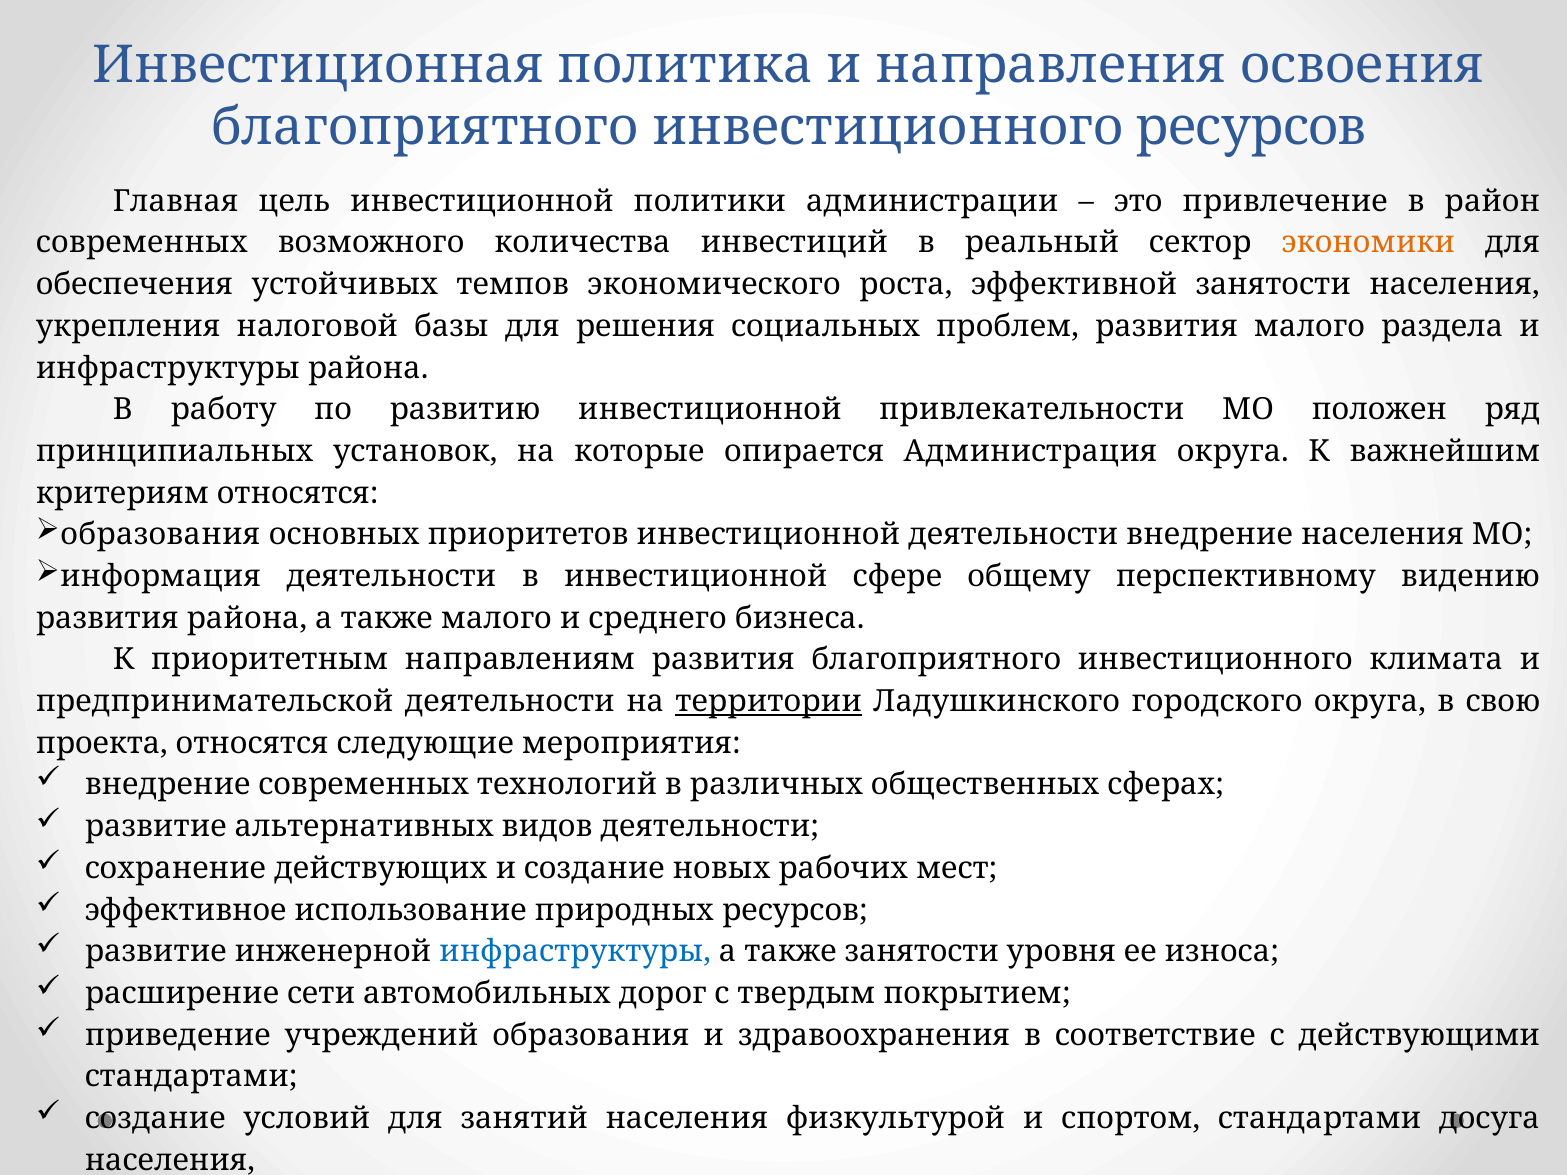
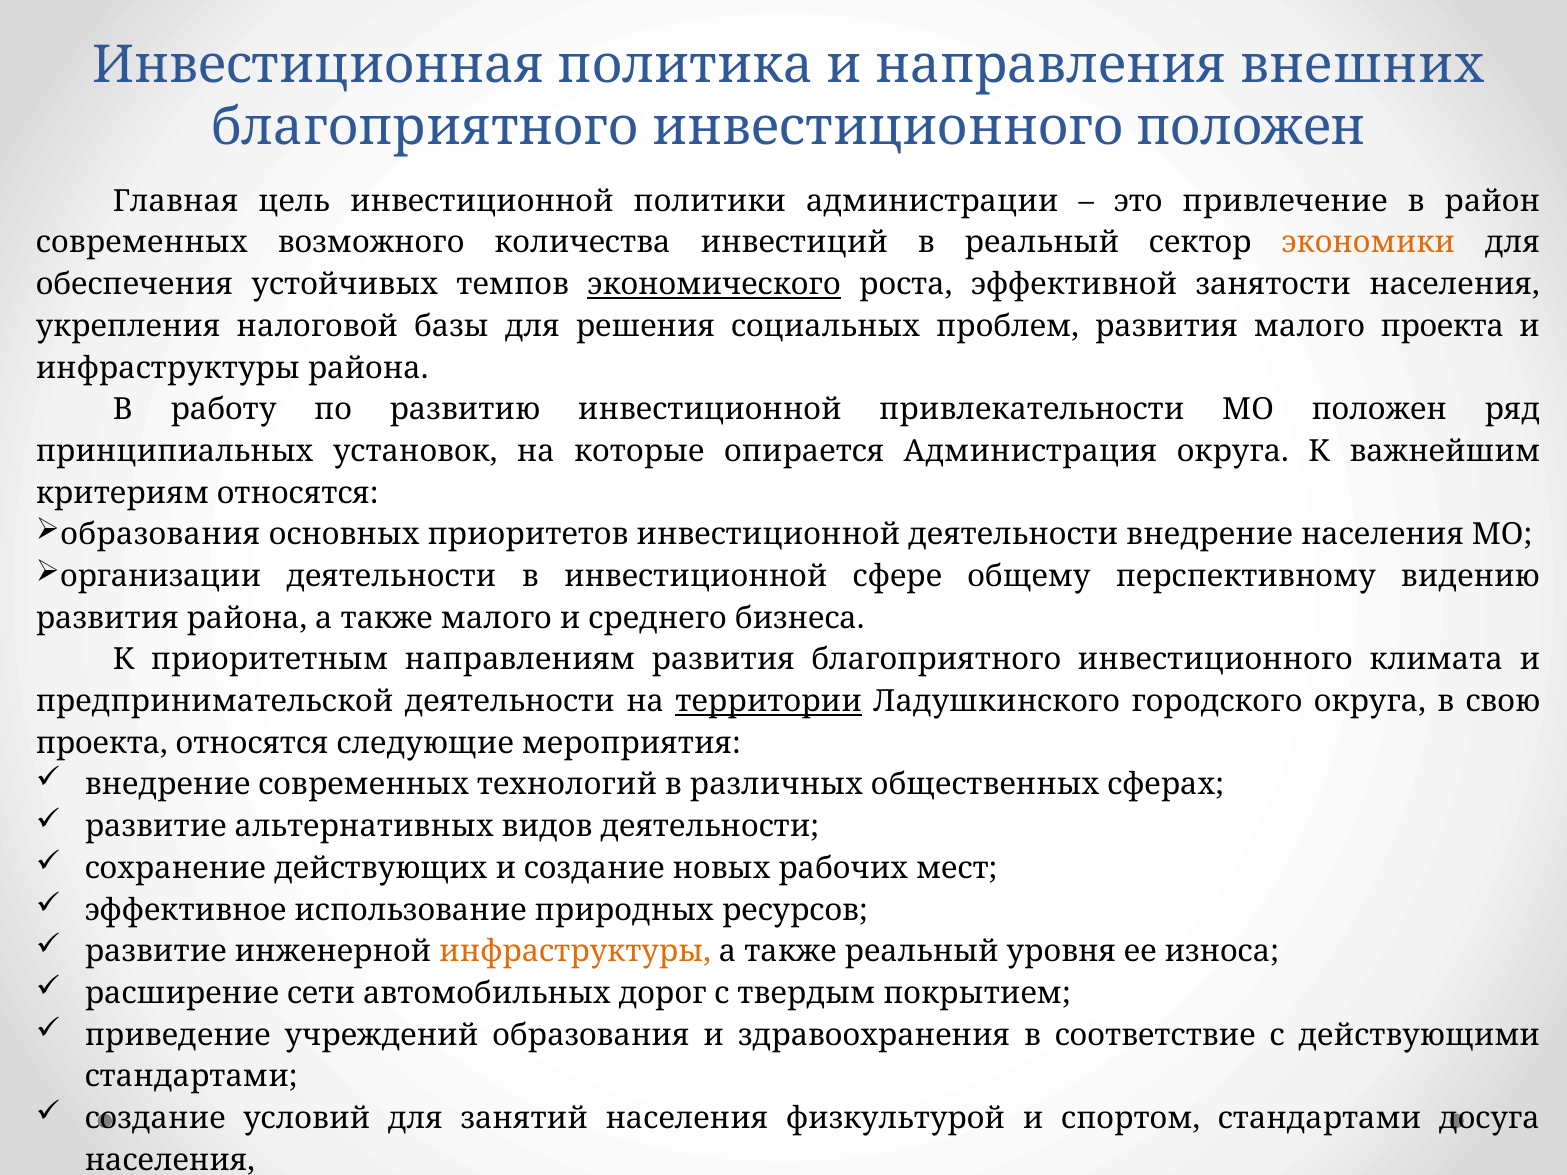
освоения: освоения -> внешних
инвестиционного ресурсов: ресурсов -> положен
экономического underline: none -> present
малого раздела: раздела -> проекта
информация: информация -> организации
инфраструктуры at (575, 952) colour: blue -> orange
также занятости: занятости -> реальный
